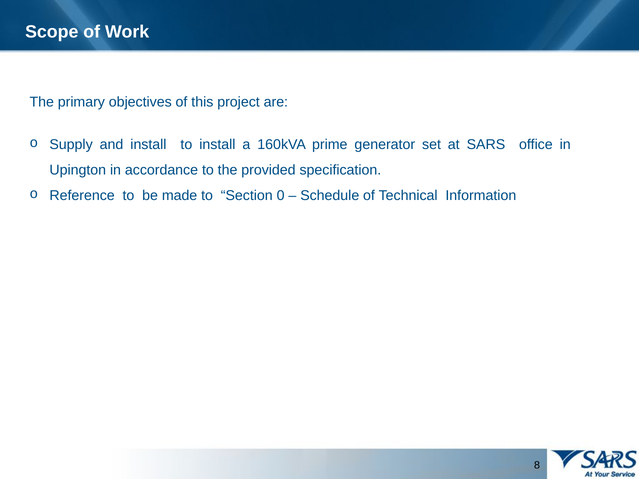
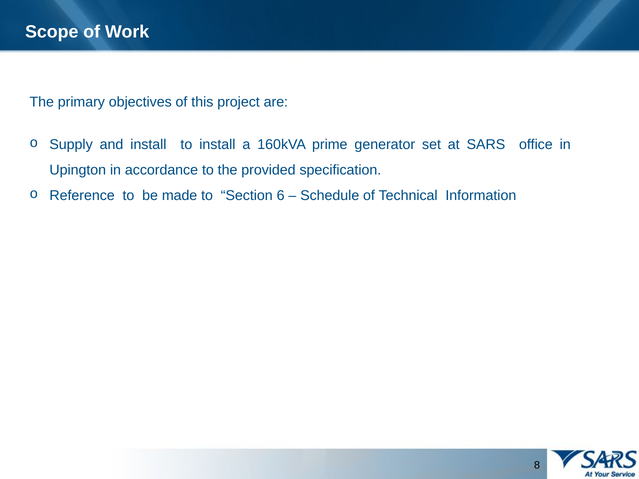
0: 0 -> 6
